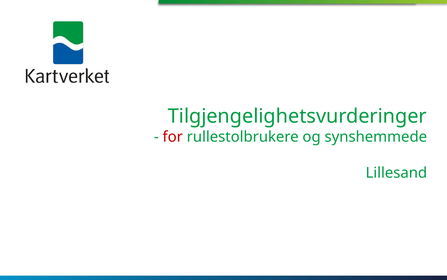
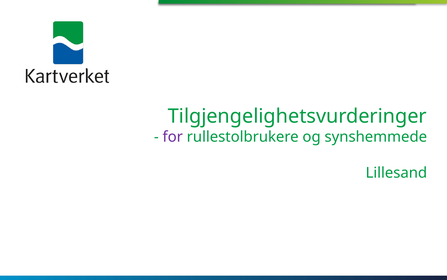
for colour: red -> purple
